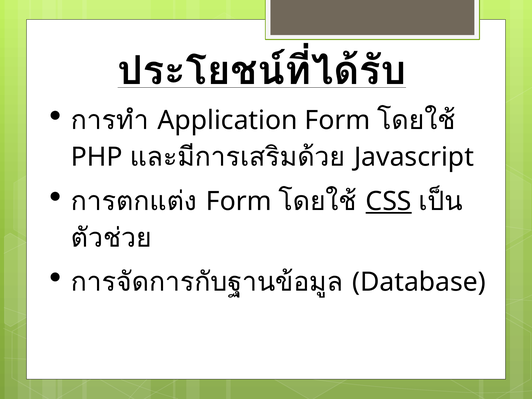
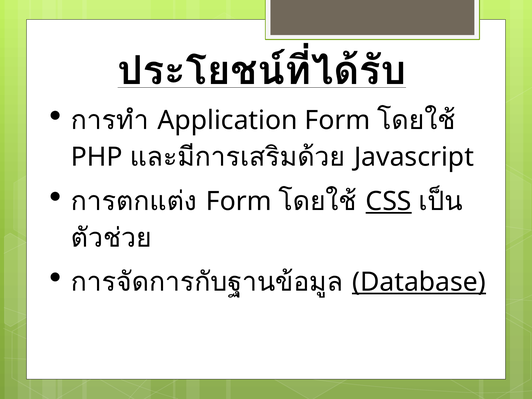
Database underline: none -> present
